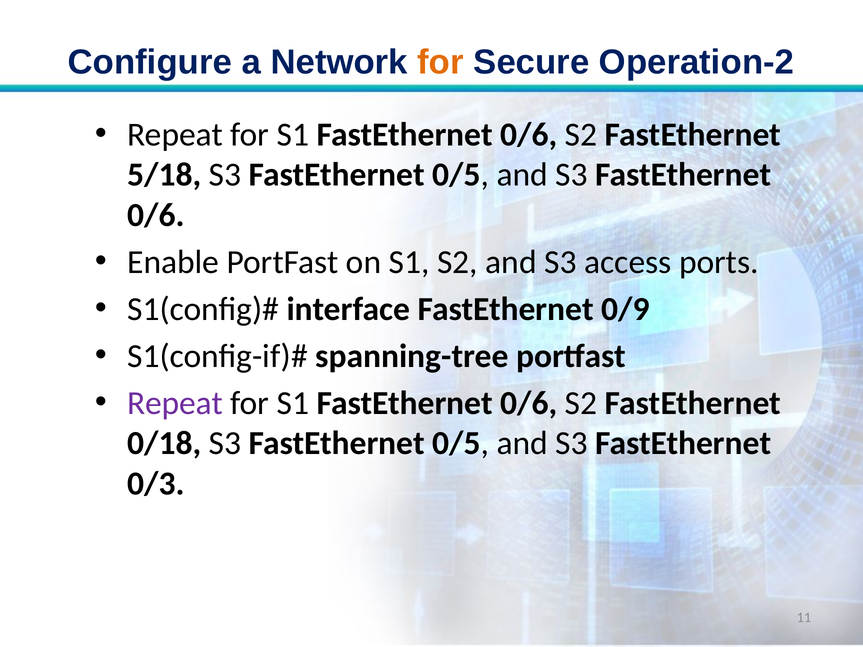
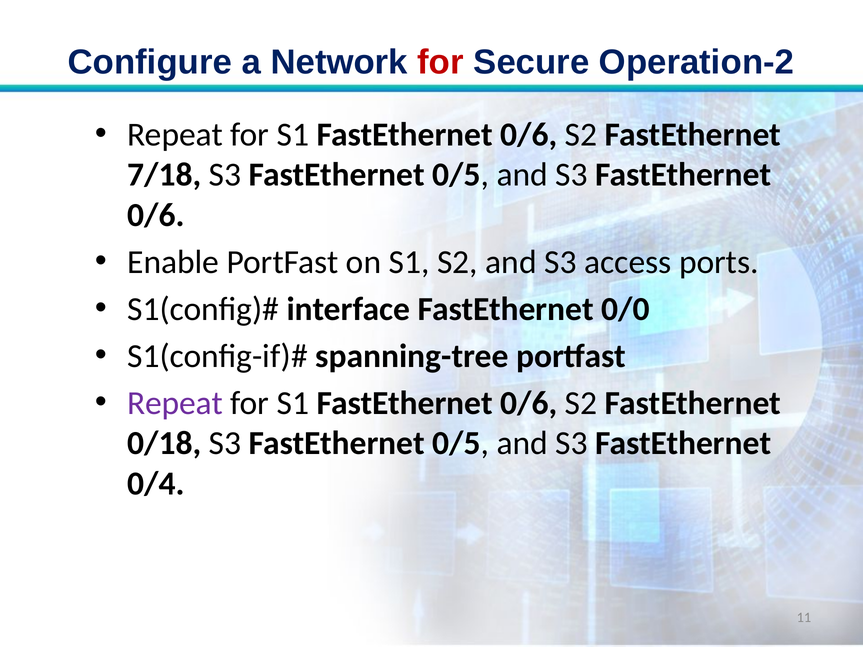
for at (441, 62) colour: orange -> red
5/18: 5/18 -> 7/18
0/9: 0/9 -> 0/0
0/3: 0/3 -> 0/4
